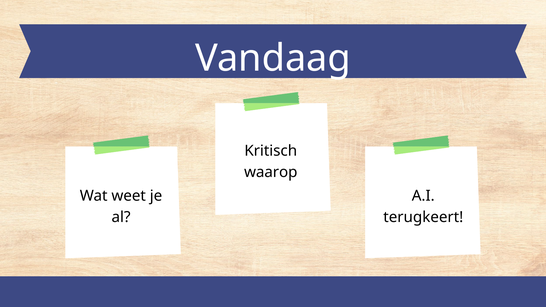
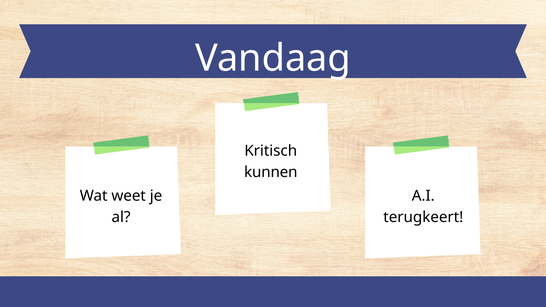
waarop: waarop -> kunnen
